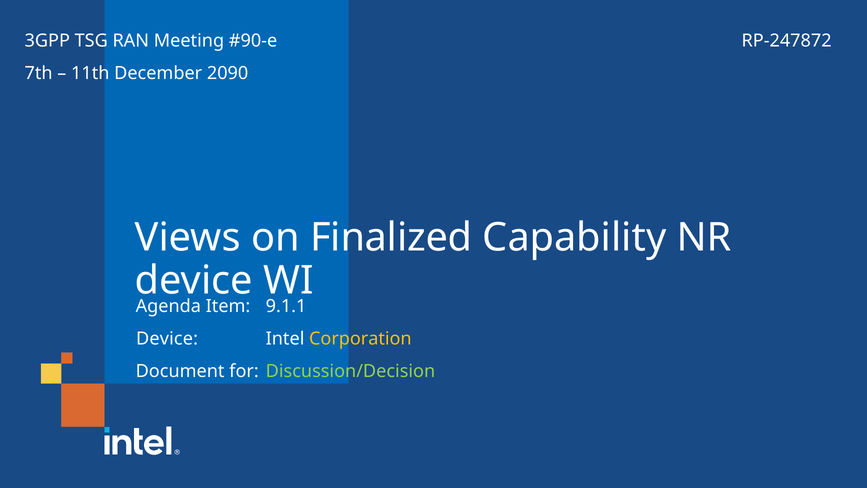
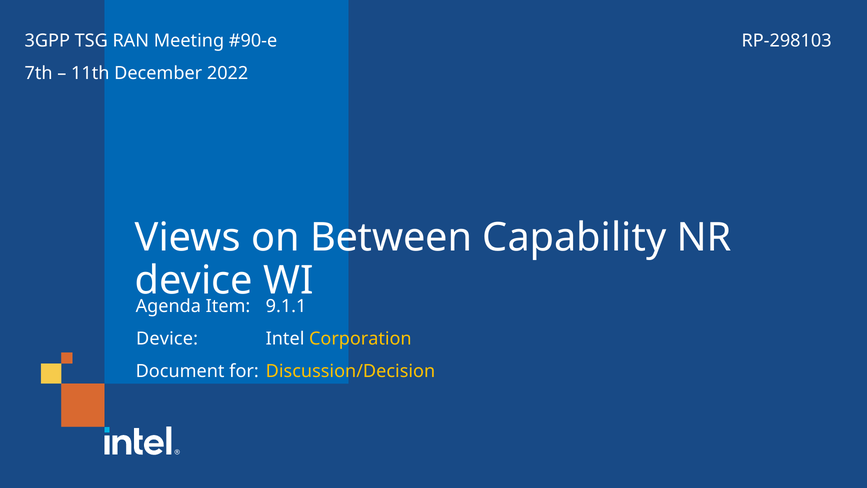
RP-247872: RP-247872 -> RP-298103
2090: 2090 -> 2022
Finalized: Finalized -> Between
Discussion/Decision colour: light green -> yellow
